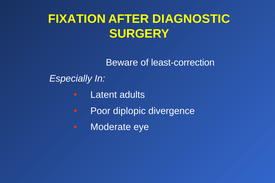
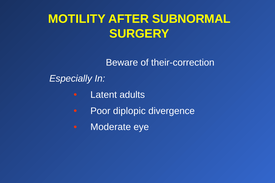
FIXATION: FIXATION -> MOTILITY
DIAGNOSTIC: DIAGNOSTIC -> SUBNORMAL
least-correction: least-correction -> their-correction
